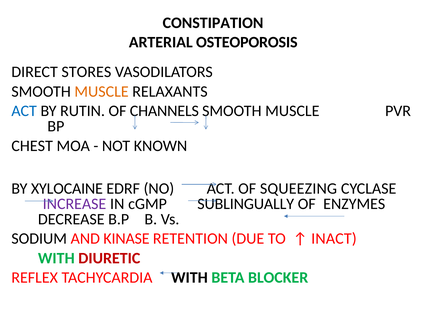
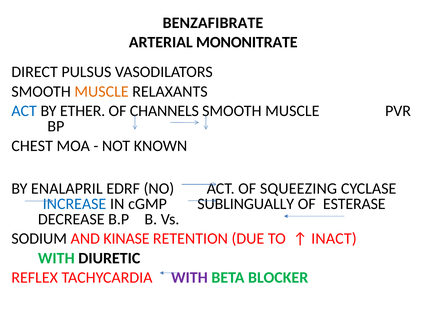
CONSTIPATION: CONSTIPATION -> BENZAFIBRATE
OSTEOPOROSIS: OSTEOPOROSIS -> MONONITRATE
STORES: STORES -> PULSUS
RUTIN: RUTIN -> ETHER
XYLOCAINE: XYLOCAINE -> ENALAPRIL
INCREASE colour: purple -> blue
ENZYMES: ENZYMES -> ESTERASE
DIURETIC colour: red -> black
WITH at (189, 278) colour: black -> purple
